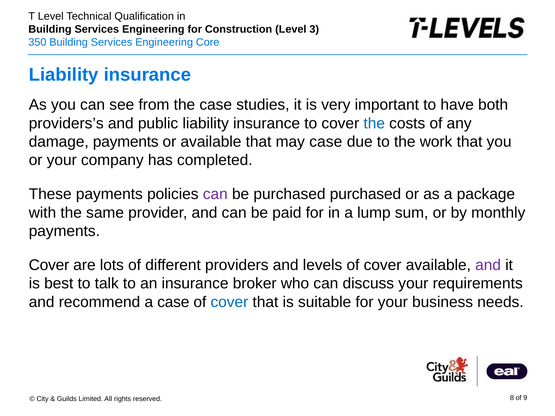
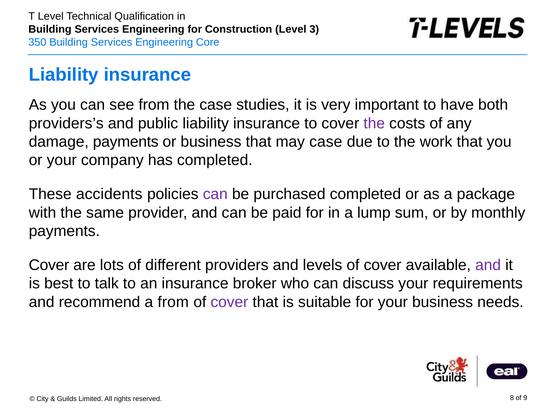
the at (374, 123) colour: blue -> purple
or available: available -> business
These payments: payments -> accidents
purchased purchased: purchased -> completed
a case: case -> from
cover at (229, 302) colour: blue -> purple
